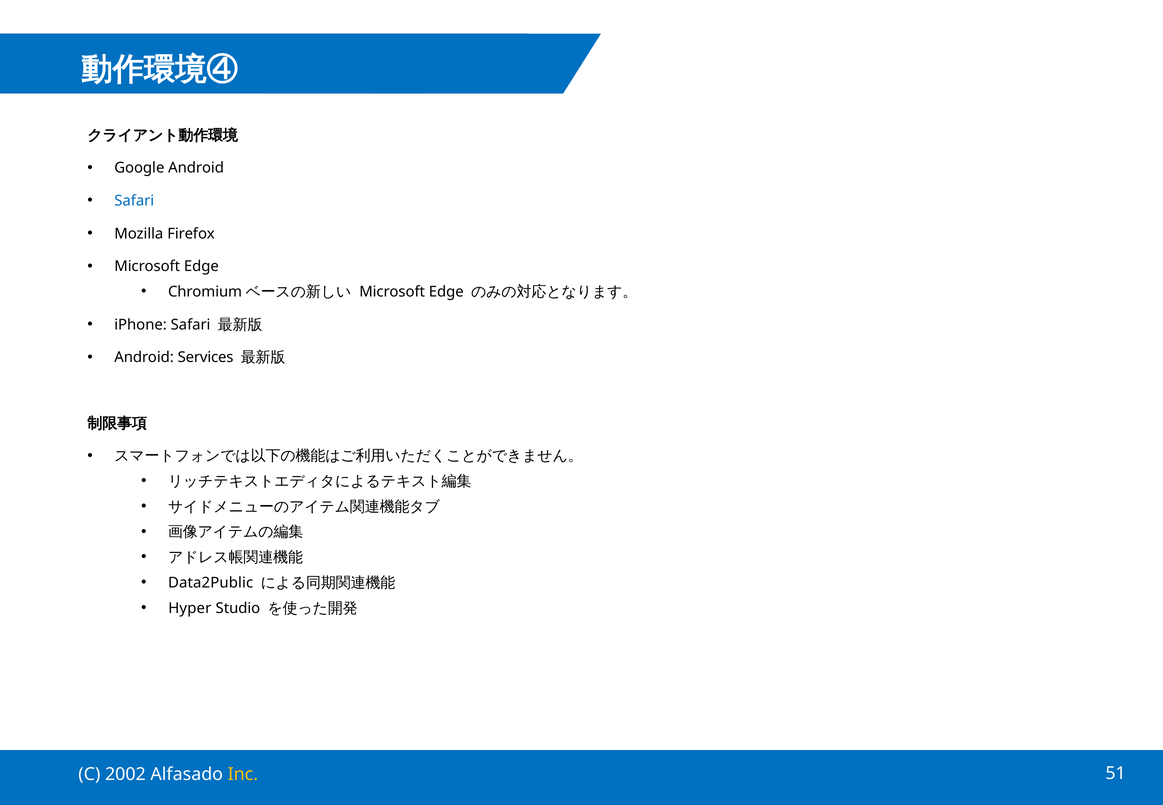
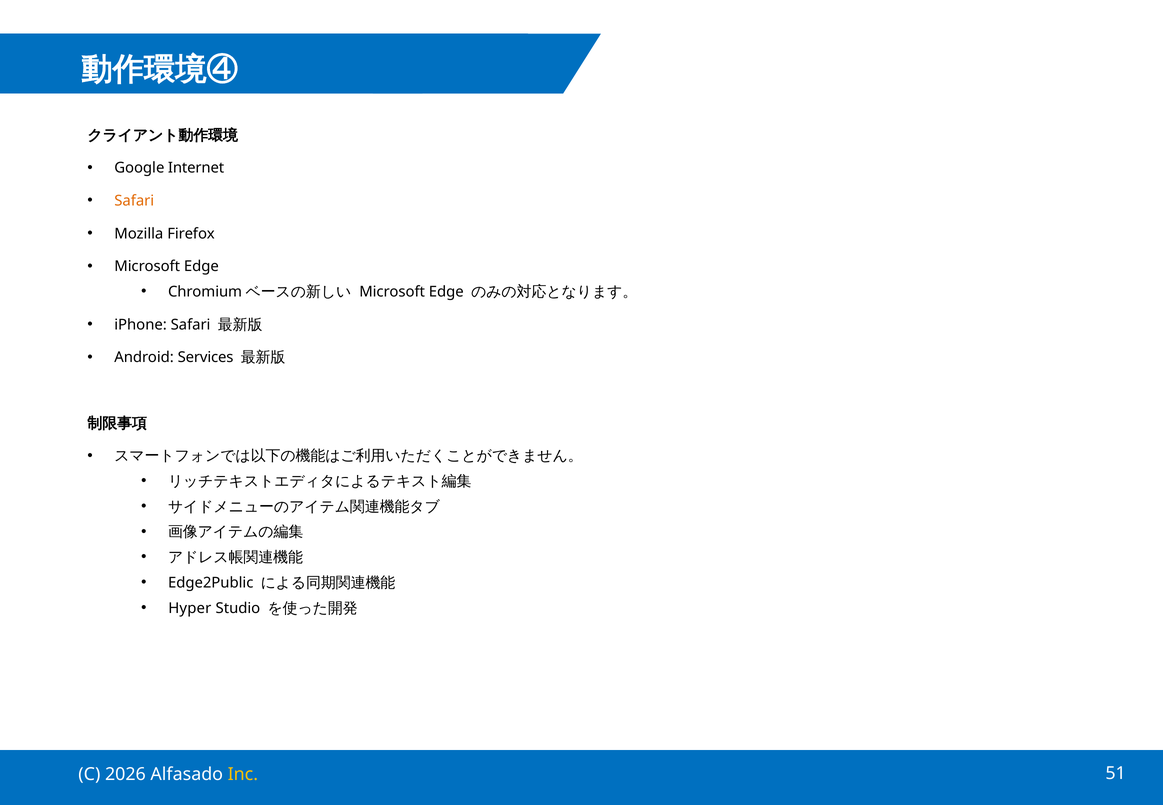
Google Android: Android -> Internet
Safari at (134, 201) colour: blue -> orange
Data2Public: Data2Public -> Edge2Public
2002: 2002 -> 2026
